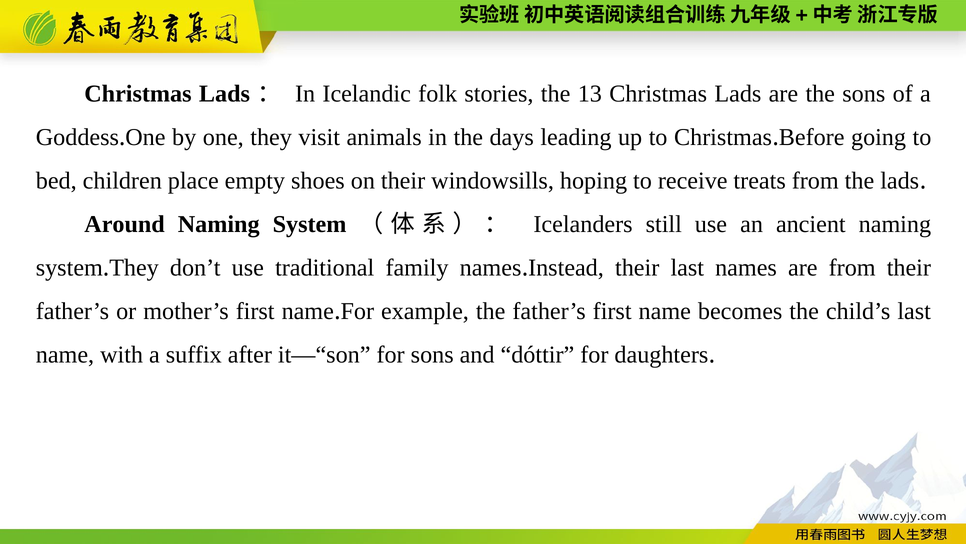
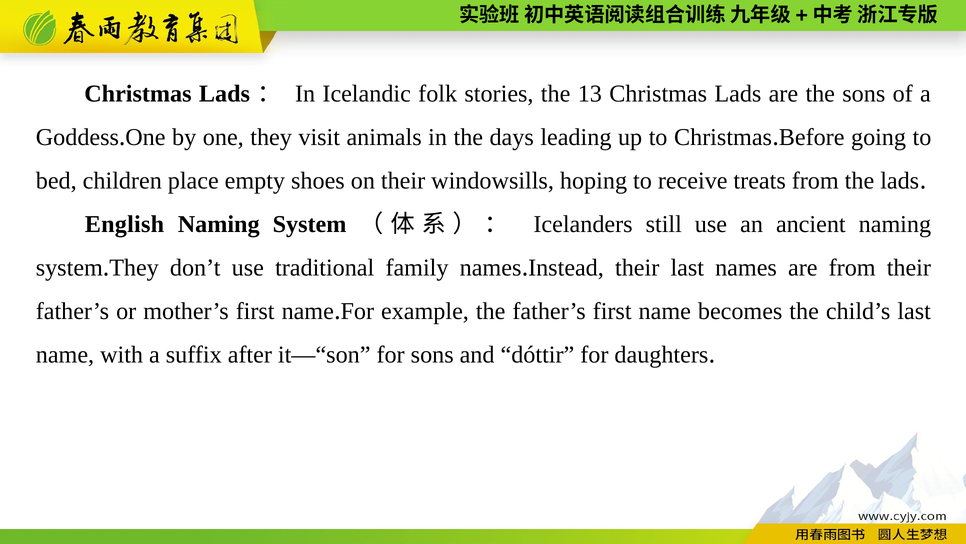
Around: Around -> English
